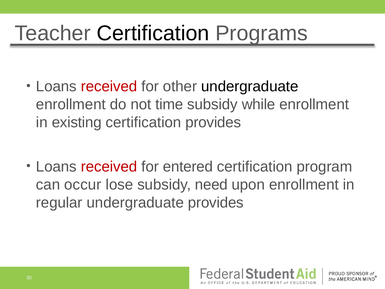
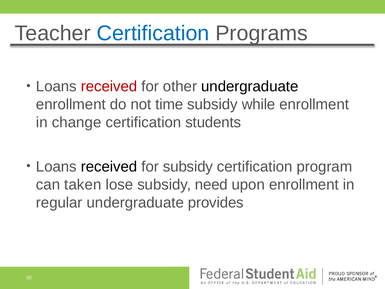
Certification at (153, 33) colour: black -> blue
existing: existing -> change
certification provides: provides -> students
received at (109, 166) colour: red -> black
for entered: entered -> subsidy
occur: occur -> taken
